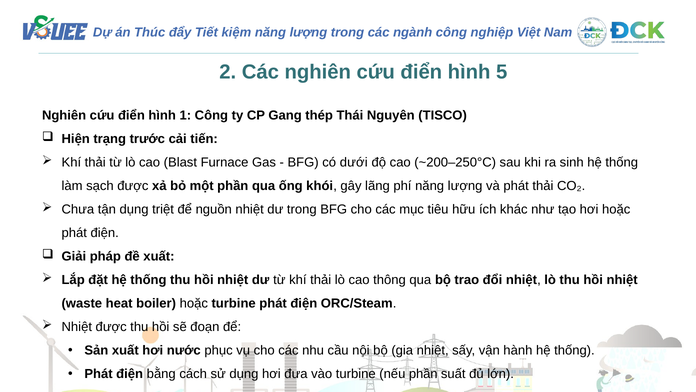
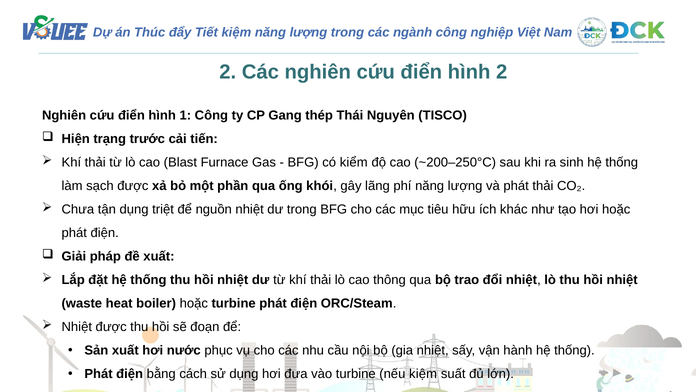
hình 5: 5 -> 2
dưới: dưới -> kiểm
nếu phần: phần -> kiệm
